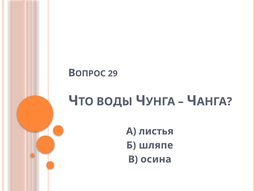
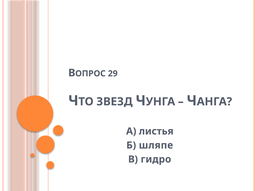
ВОДЫ: ВОДЫ -> ЗВЕЗД
осина: осина -> гидро
